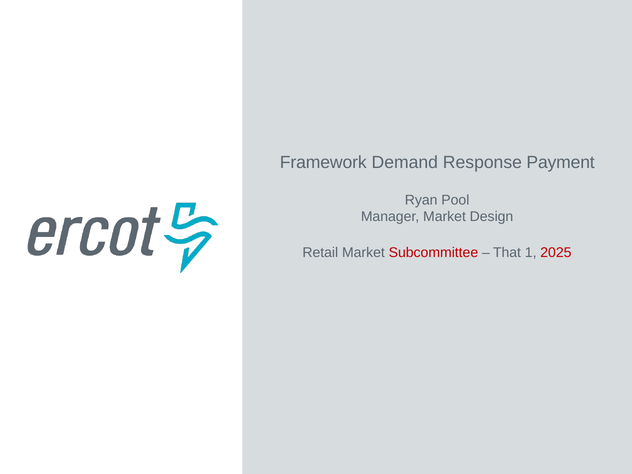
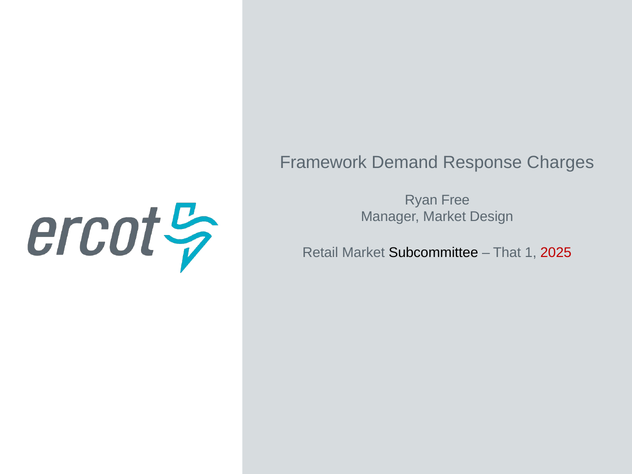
Payment: Payment -> Charges
Pool: Pool -> Free
Subcommittee colour: red -> black
